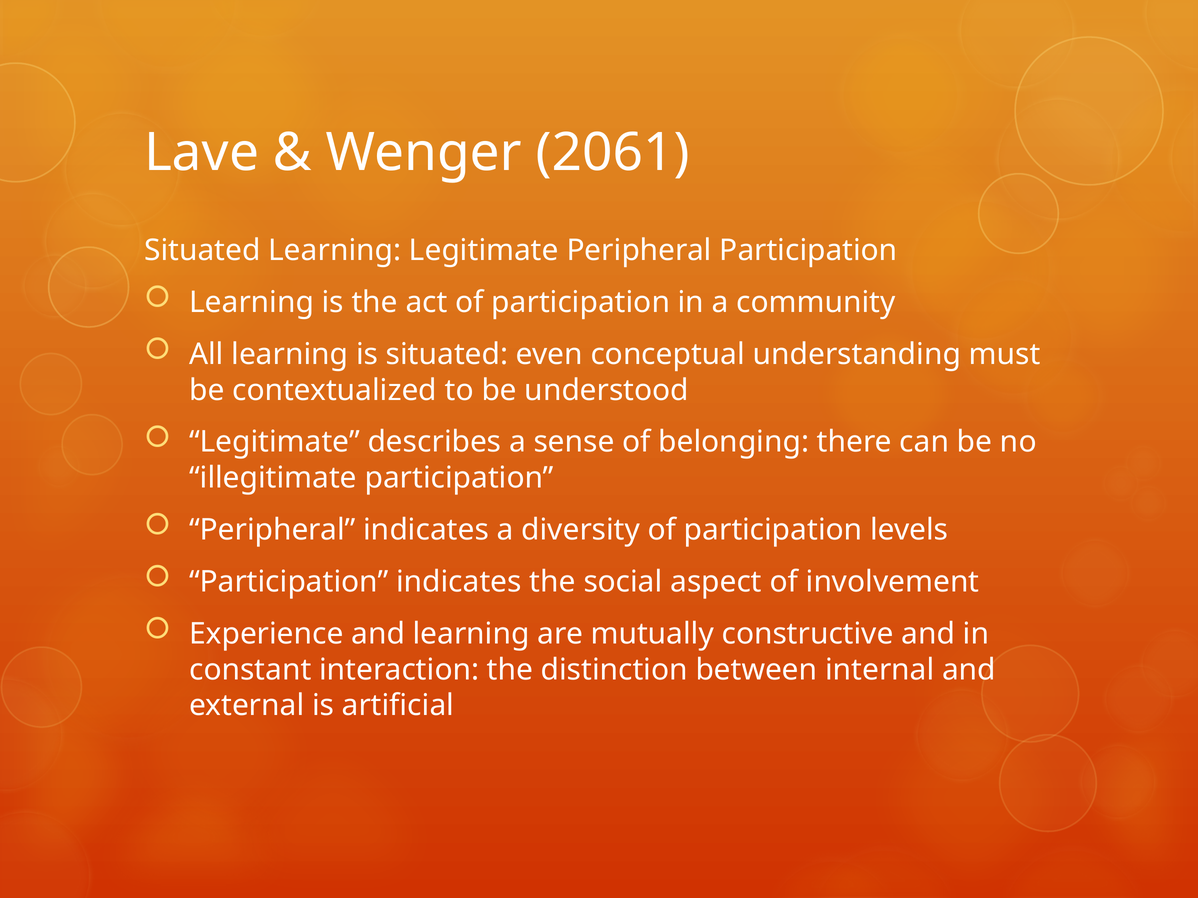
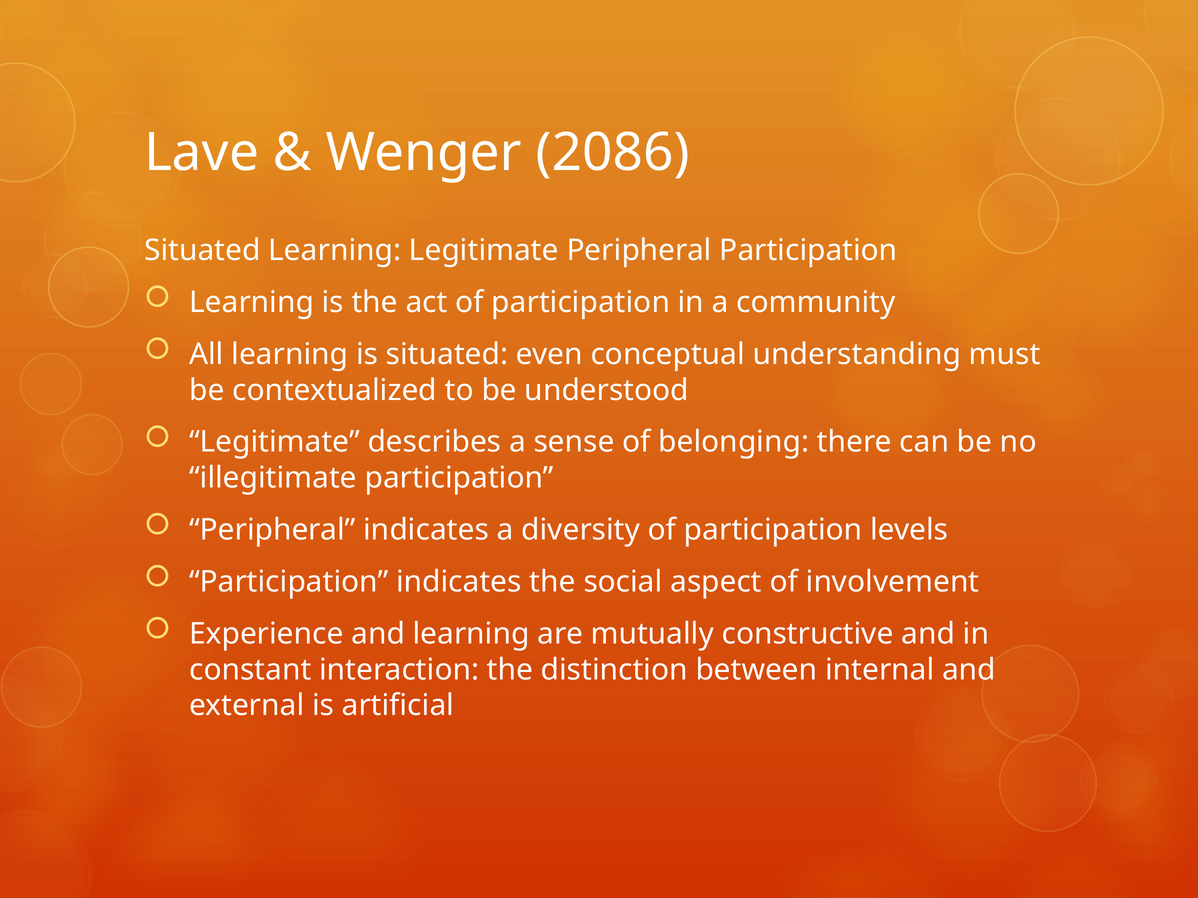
2061: 2061 -> 2086
